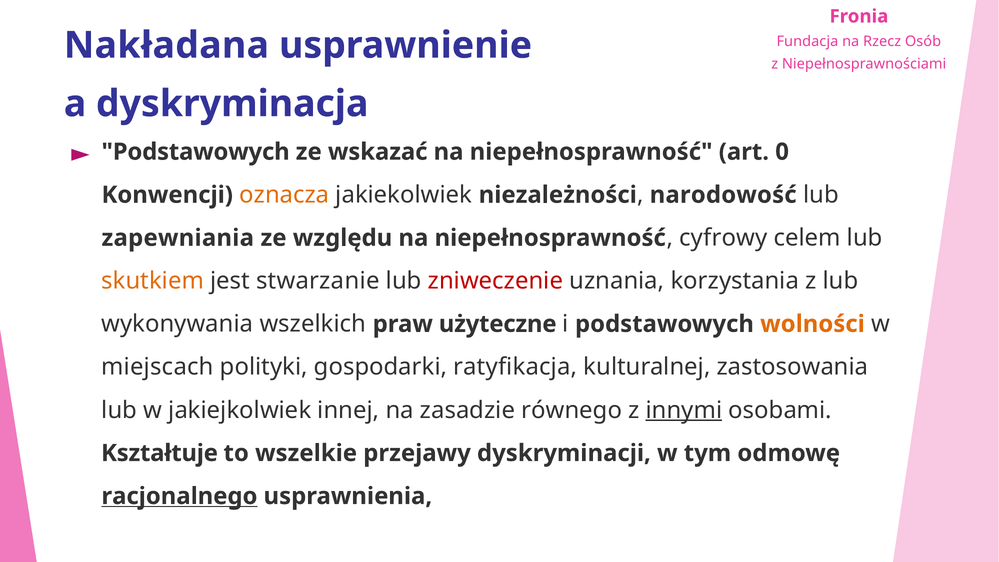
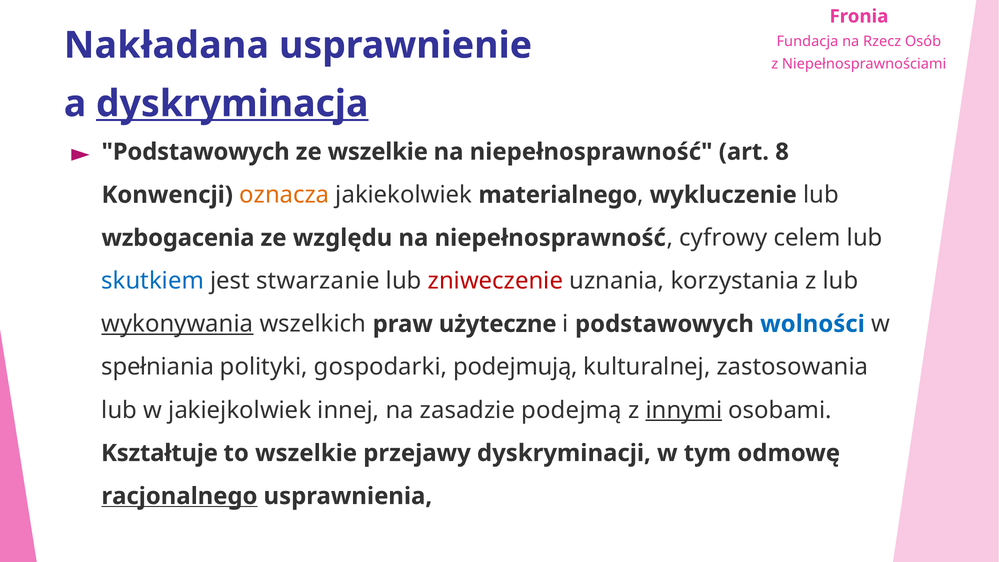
dyskryminacja underline: none -> present
ze wskazać: wskazać -> wszelkie
0: 0 -> 8
niezależności: niezależności -> materialnego
narodowość: narodowość -> wykluczenie
zapewniania: zapewniania -> wzbogacenia
skutkiem colour: orange -> blue
wykonywania underline: none -> present
wolności colour: orange -> blue
miejscach: miejscach -> spełniania
ratyfikacja: ratyfikacja -> podejmują
równego: równego -> podejmą
